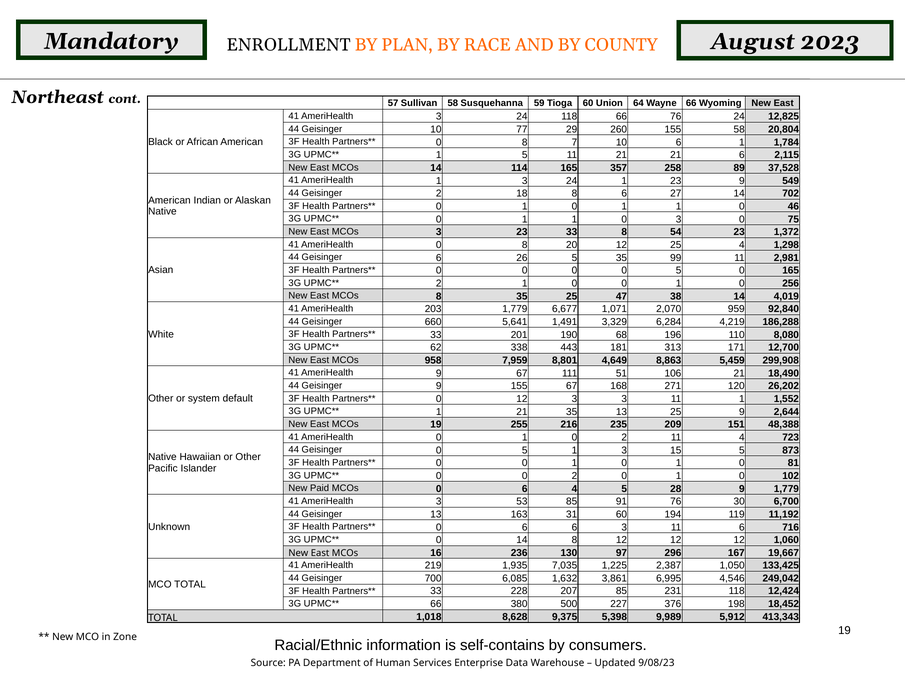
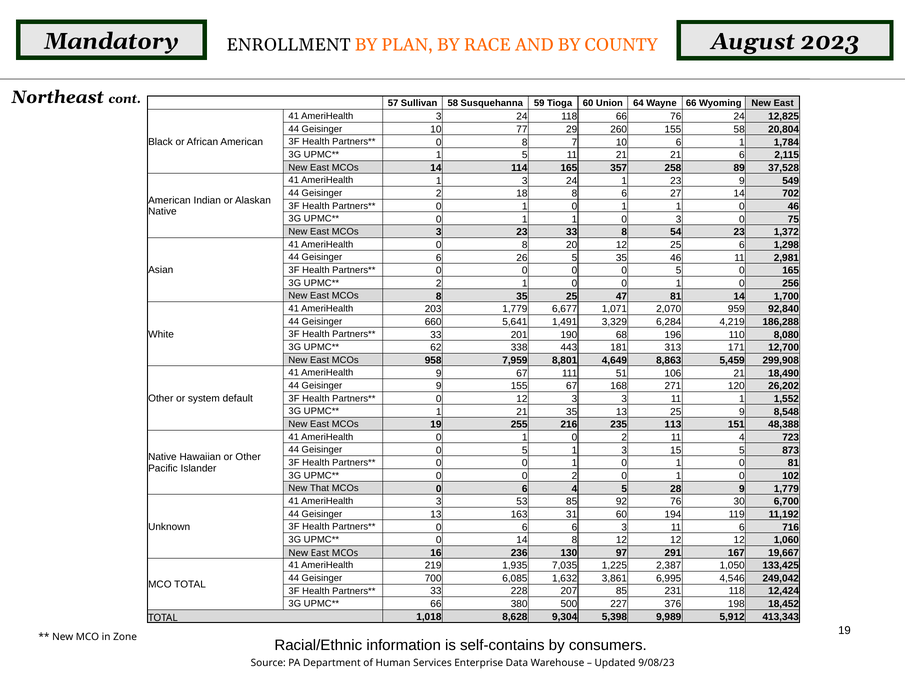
25 4: 4 -> 6
35 99: 99 -> 46
47 38: 38 -> 81
4,019: 4,019 -> 1,700
2,644: 2,644 -> 8,548
209: 209 -> 113
Paid: Paid -> That
91: 91 -> 92
296: 296 -> 291
9,375: 9,375 -> 9,304
